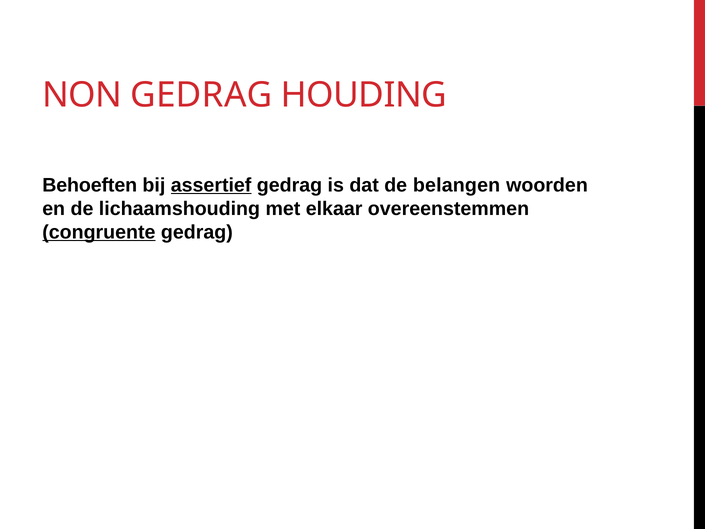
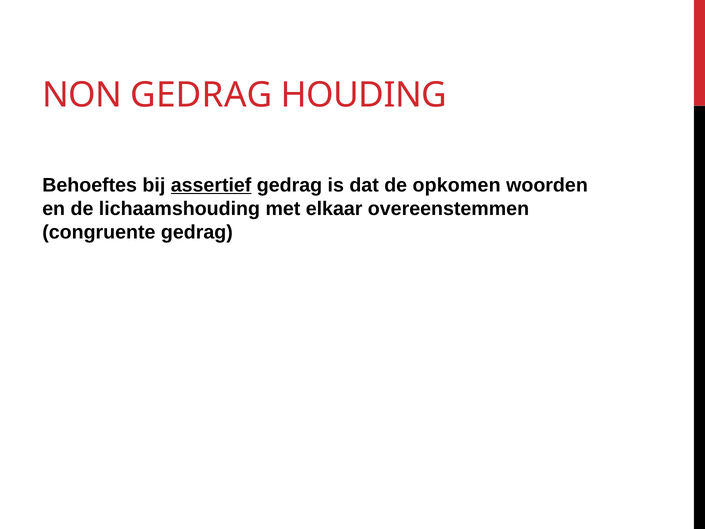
Behoeften: Behoeften -> Behoeftes
belangen: belangen -> opkomen
congruente underline: present -> none
